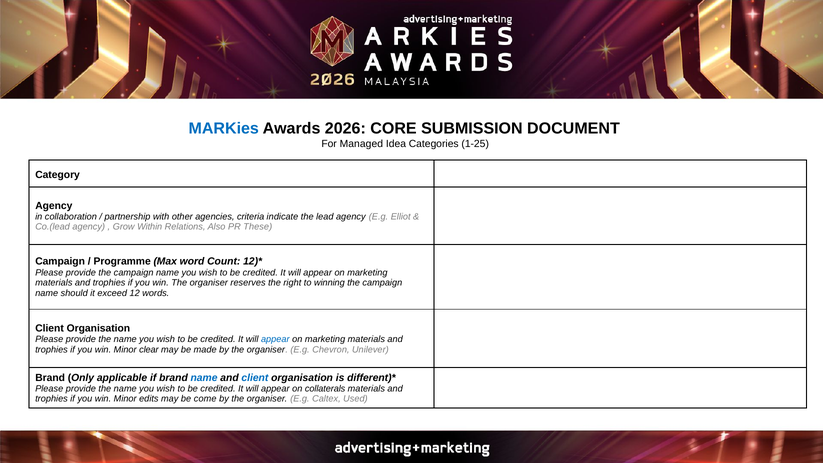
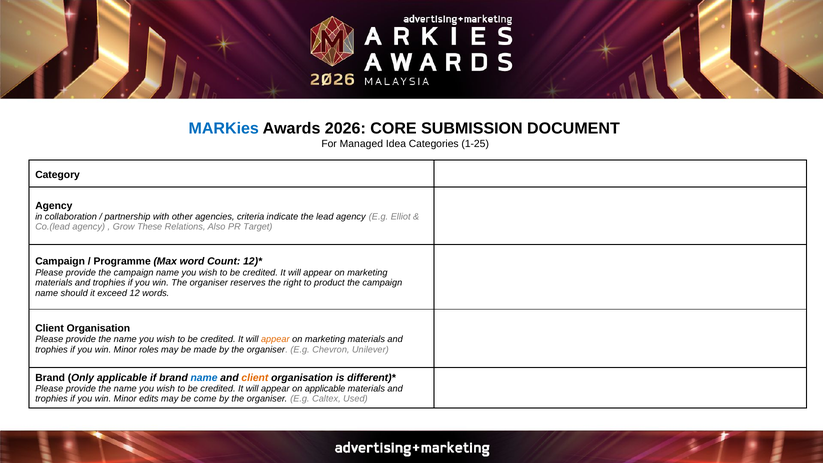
Within: Within -> These
These: These -> Target
winning: winning -> product
appear at (275, 339) colour: blue -> orange
clear: clear -> roles
client at (255, 378) colour: blue -> orange
on collaterals: collaterals -> applicable
